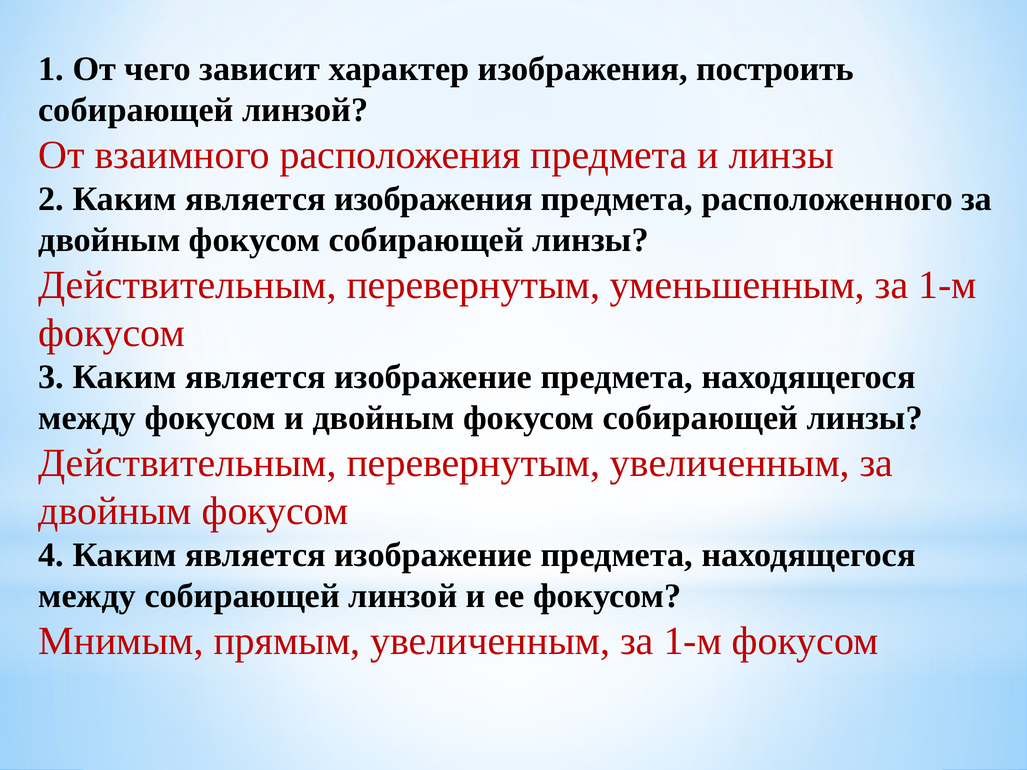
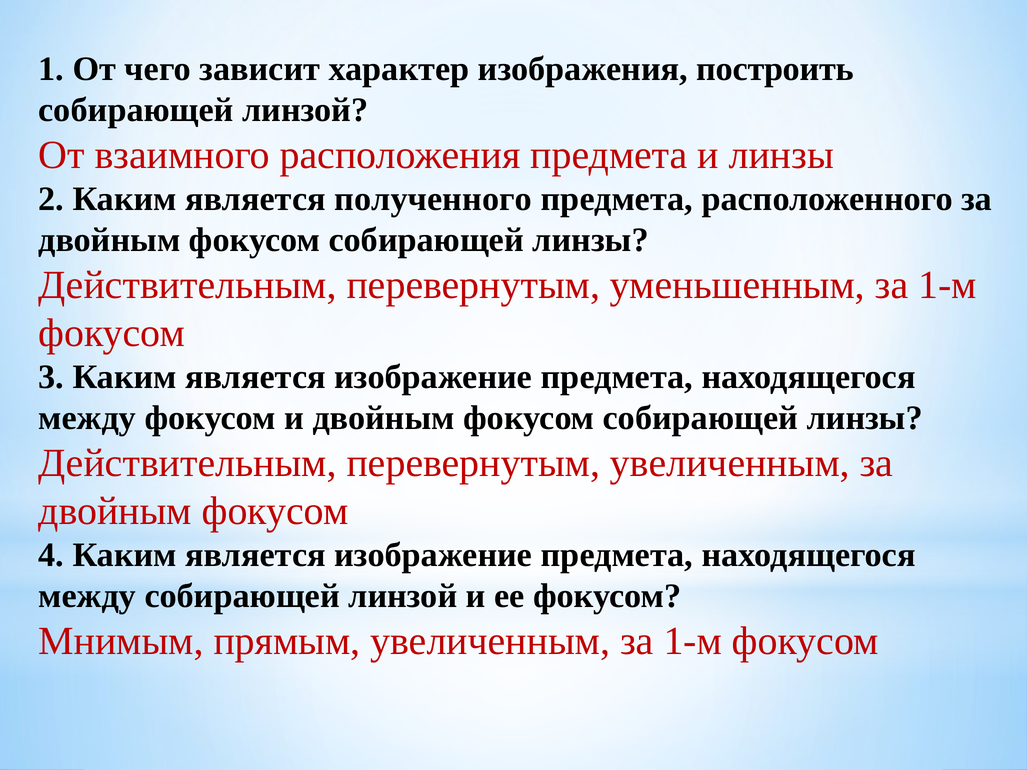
является изображения: изображения -> полученного
